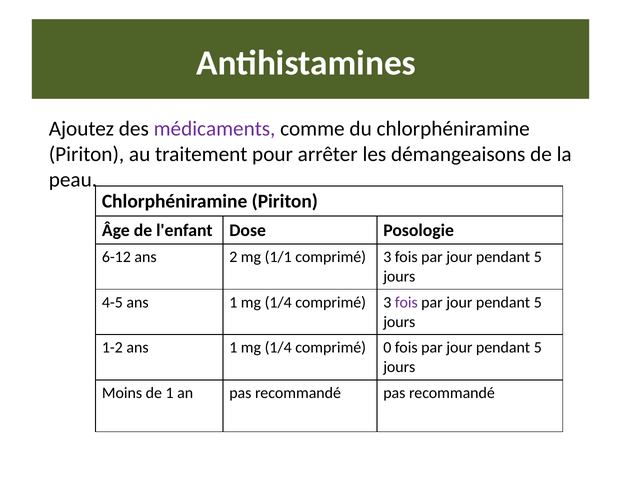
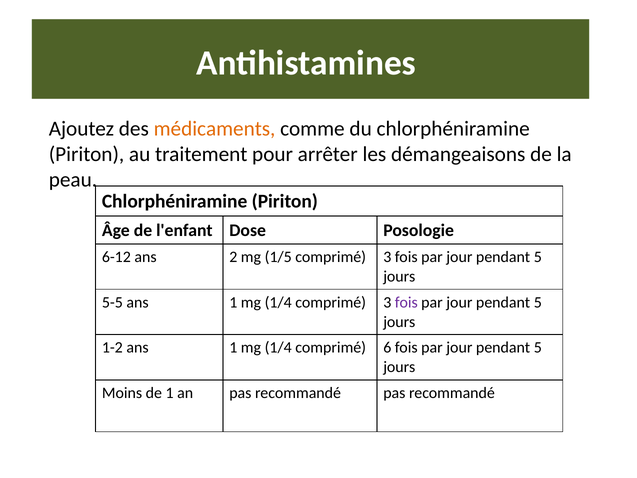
médicaments colour: purple -> orange
1/1: 1/1 -> 1/5
4-5: 4-5 -> 5-5
0: 0 -> 6
